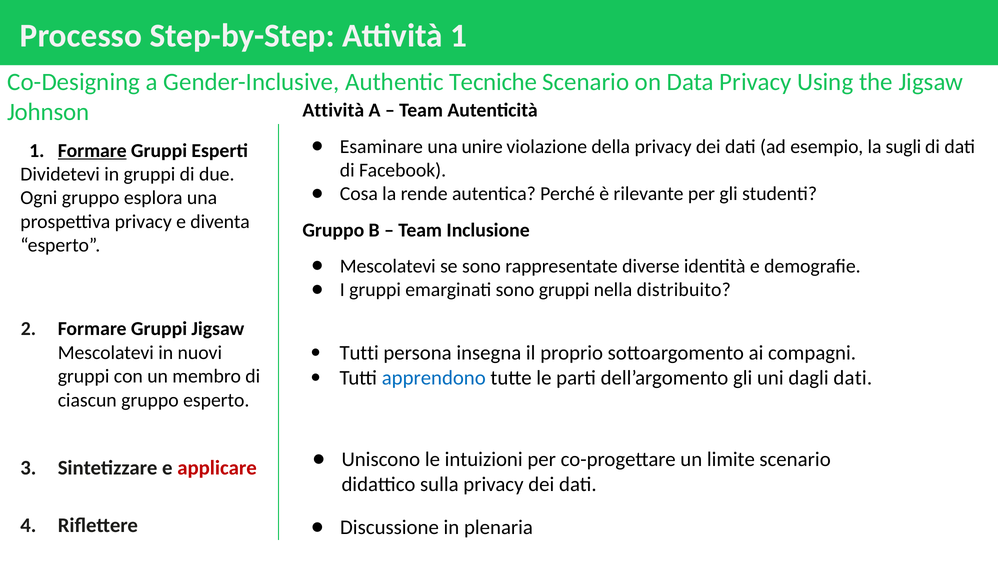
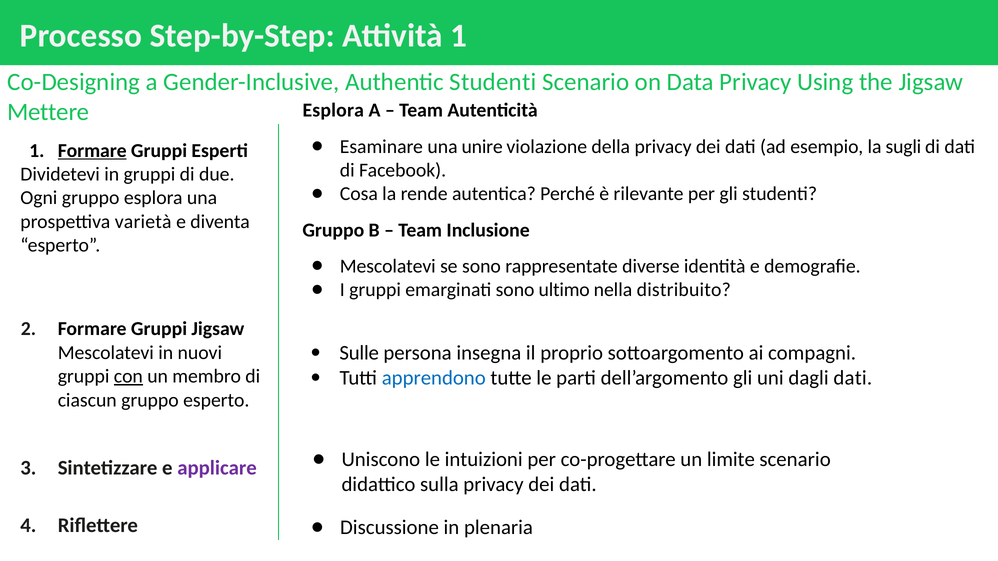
Authentic Tecniche: Tecniche -> Studenti
Johnson: Johnson -> Mettere
Attività at (333, 111): Attività -> Esplora
prospettiva privacy: privacy -> varietà
sono gruppi: gruppi -> ultimo
Tutti at (359, 353): Tutti -> Sulle
con underline: none -> present
applicare colour: red -> purple
